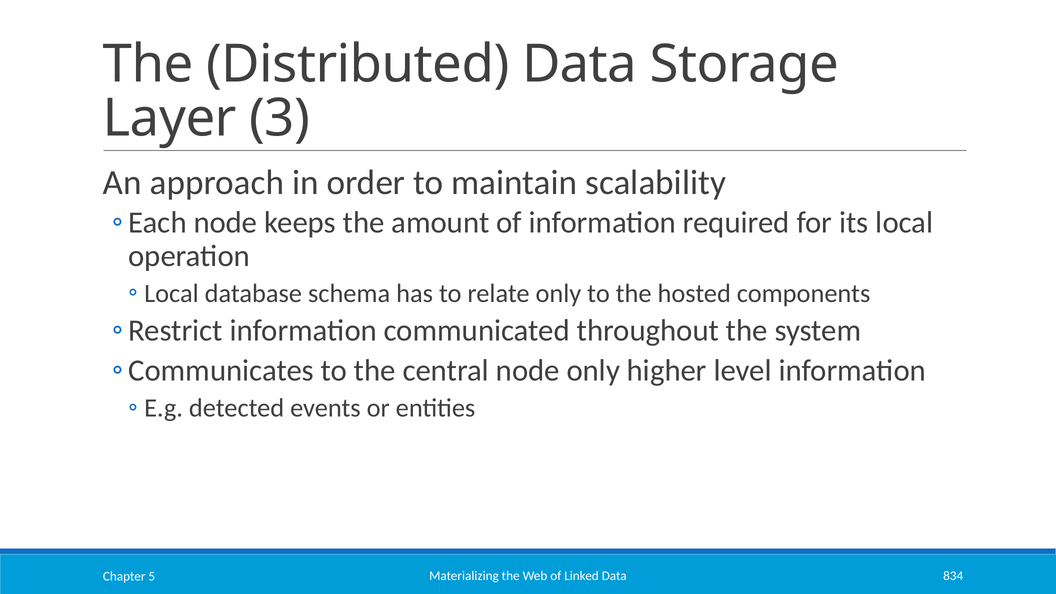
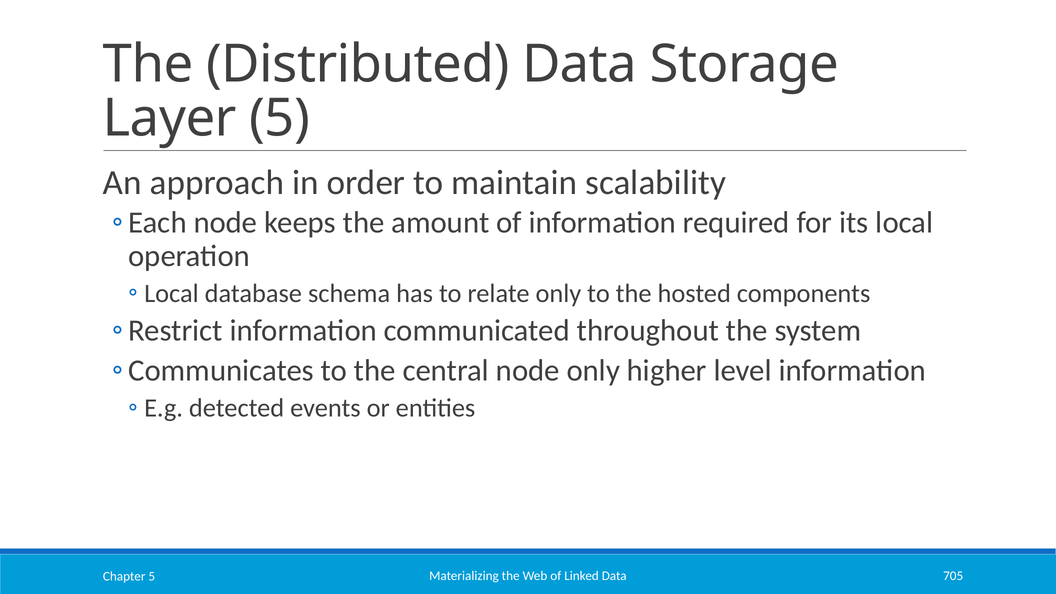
Layer 3: 3 -> 5
834: 834 -> 705
